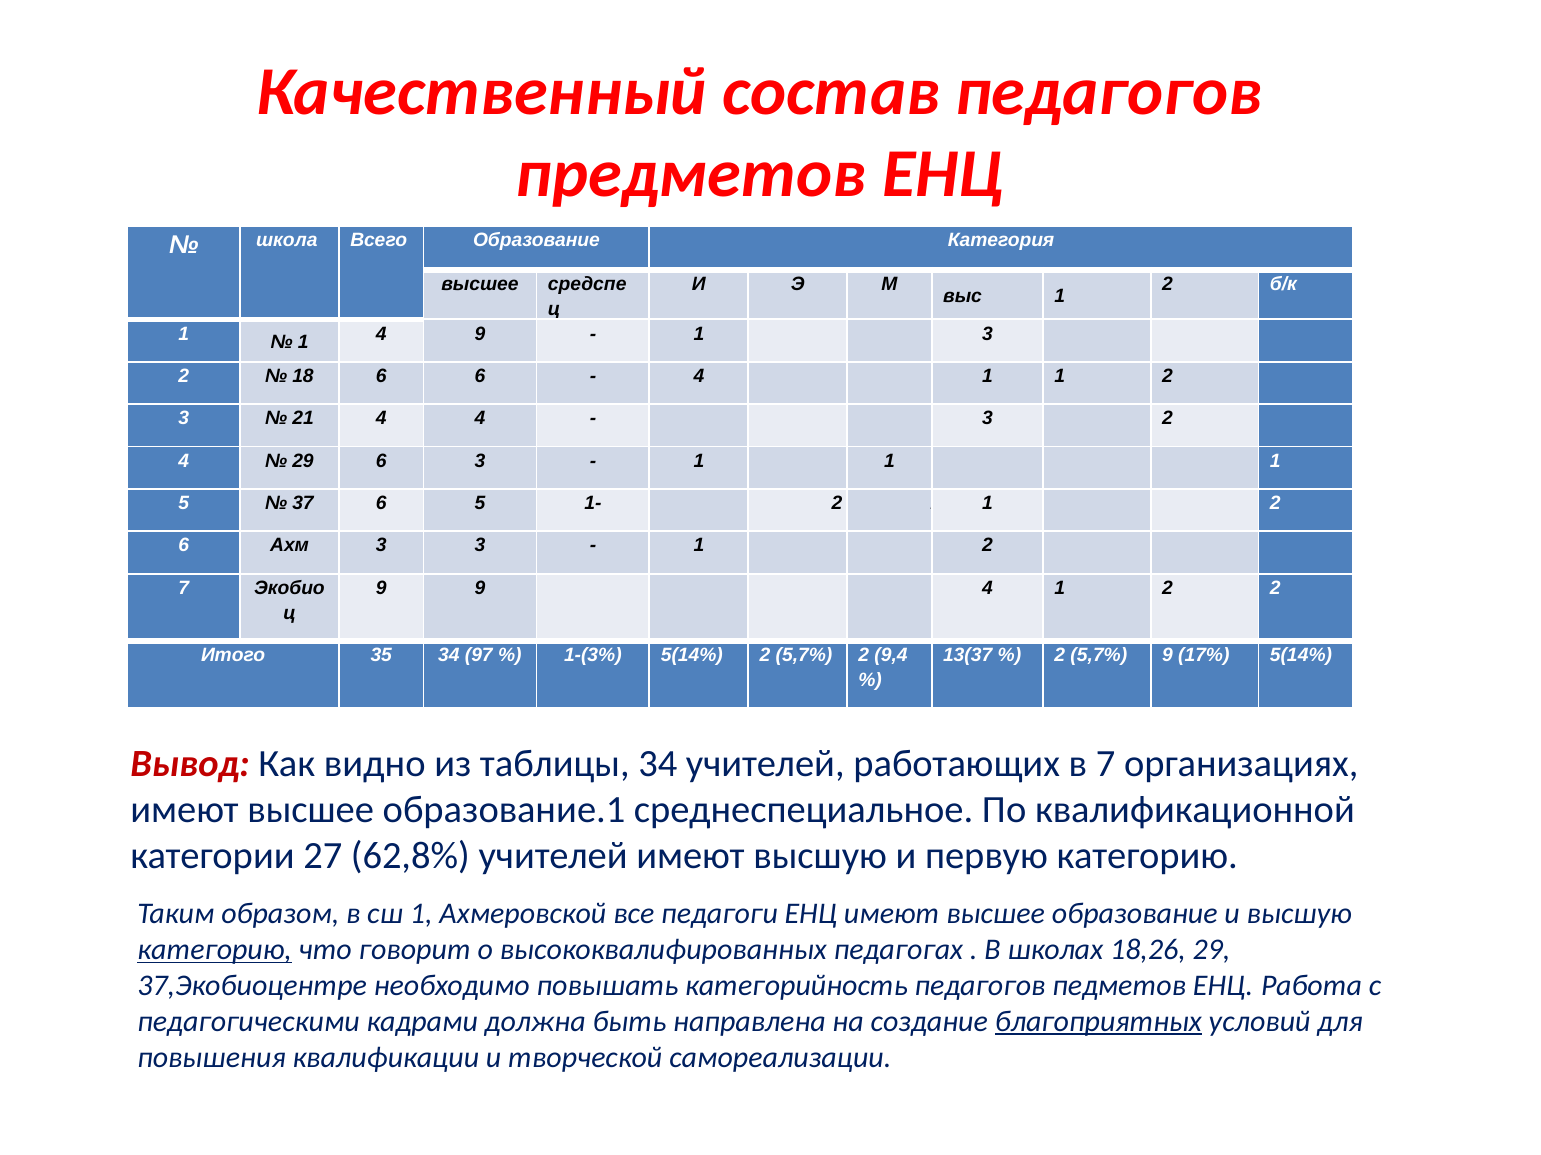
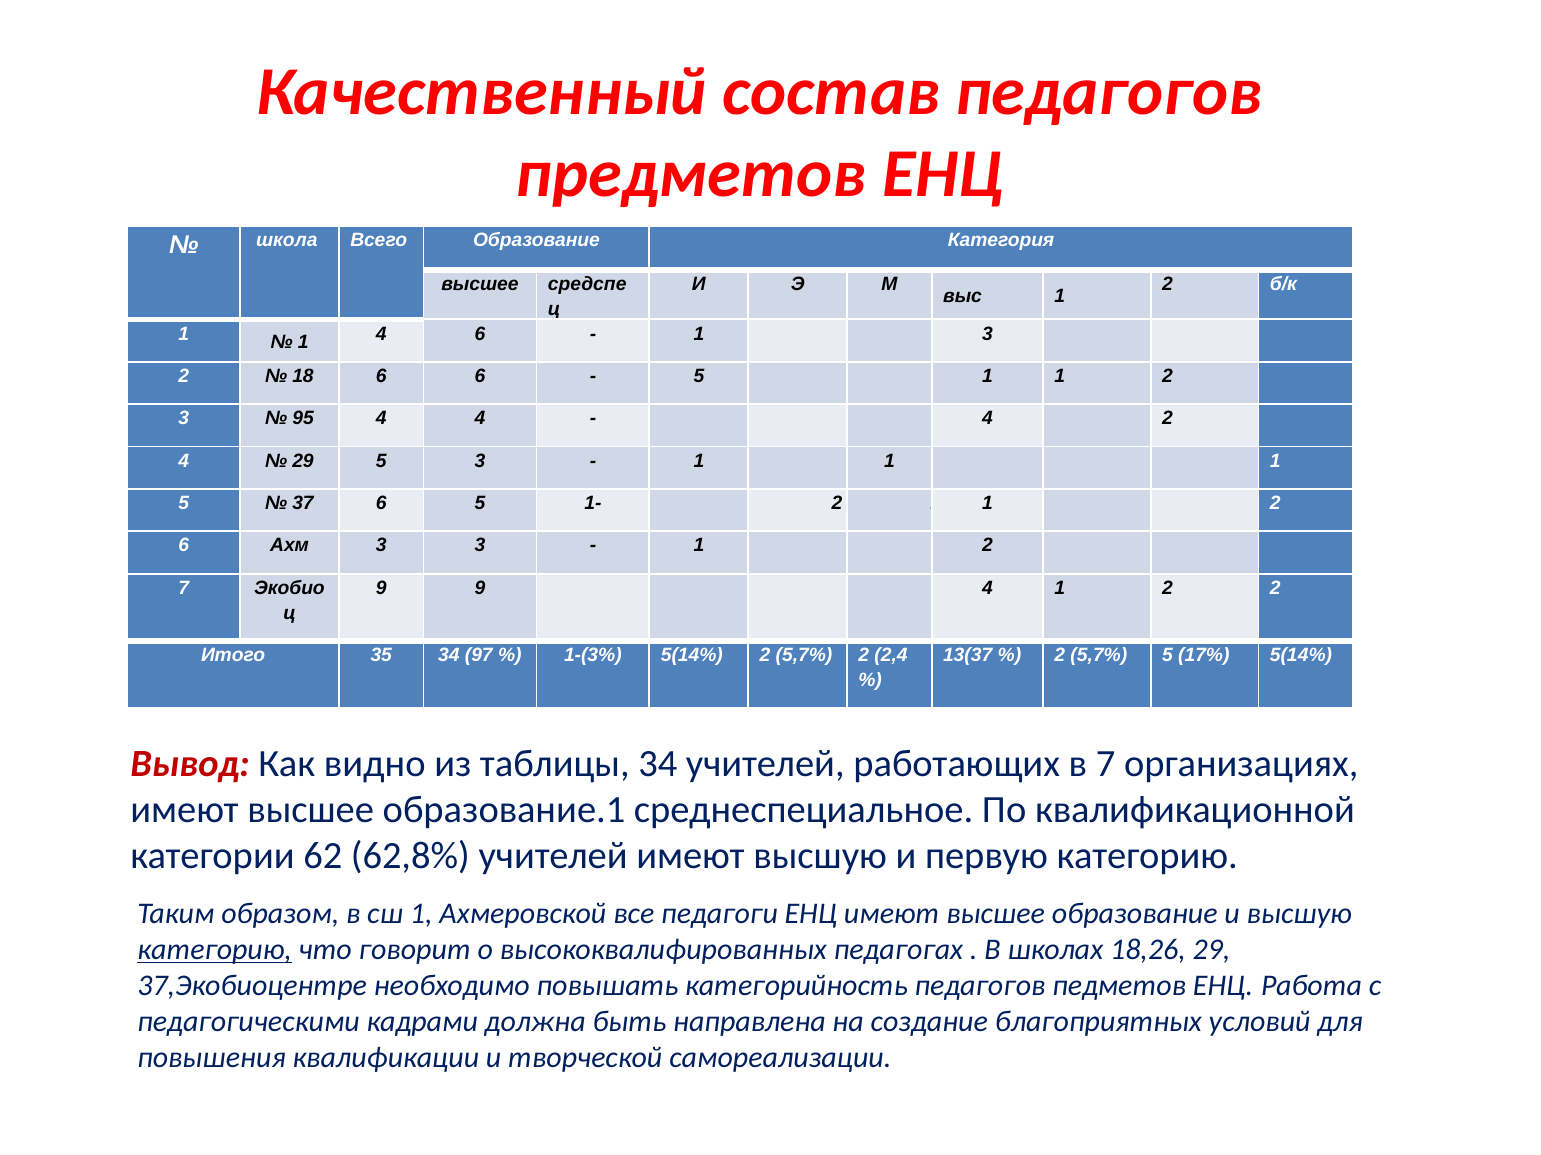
4 9: 9 -> 6
4 at (699, 376): 4 -> 5
21: 21 -> 95
3 at (987, 419): 3 -> 4
29 6: 6 -> 5
9,4: 9,4 -> 2,4
5,7% 9: 9 -> 5
27: 27 -> 62
благоприятных underline: present -> none
